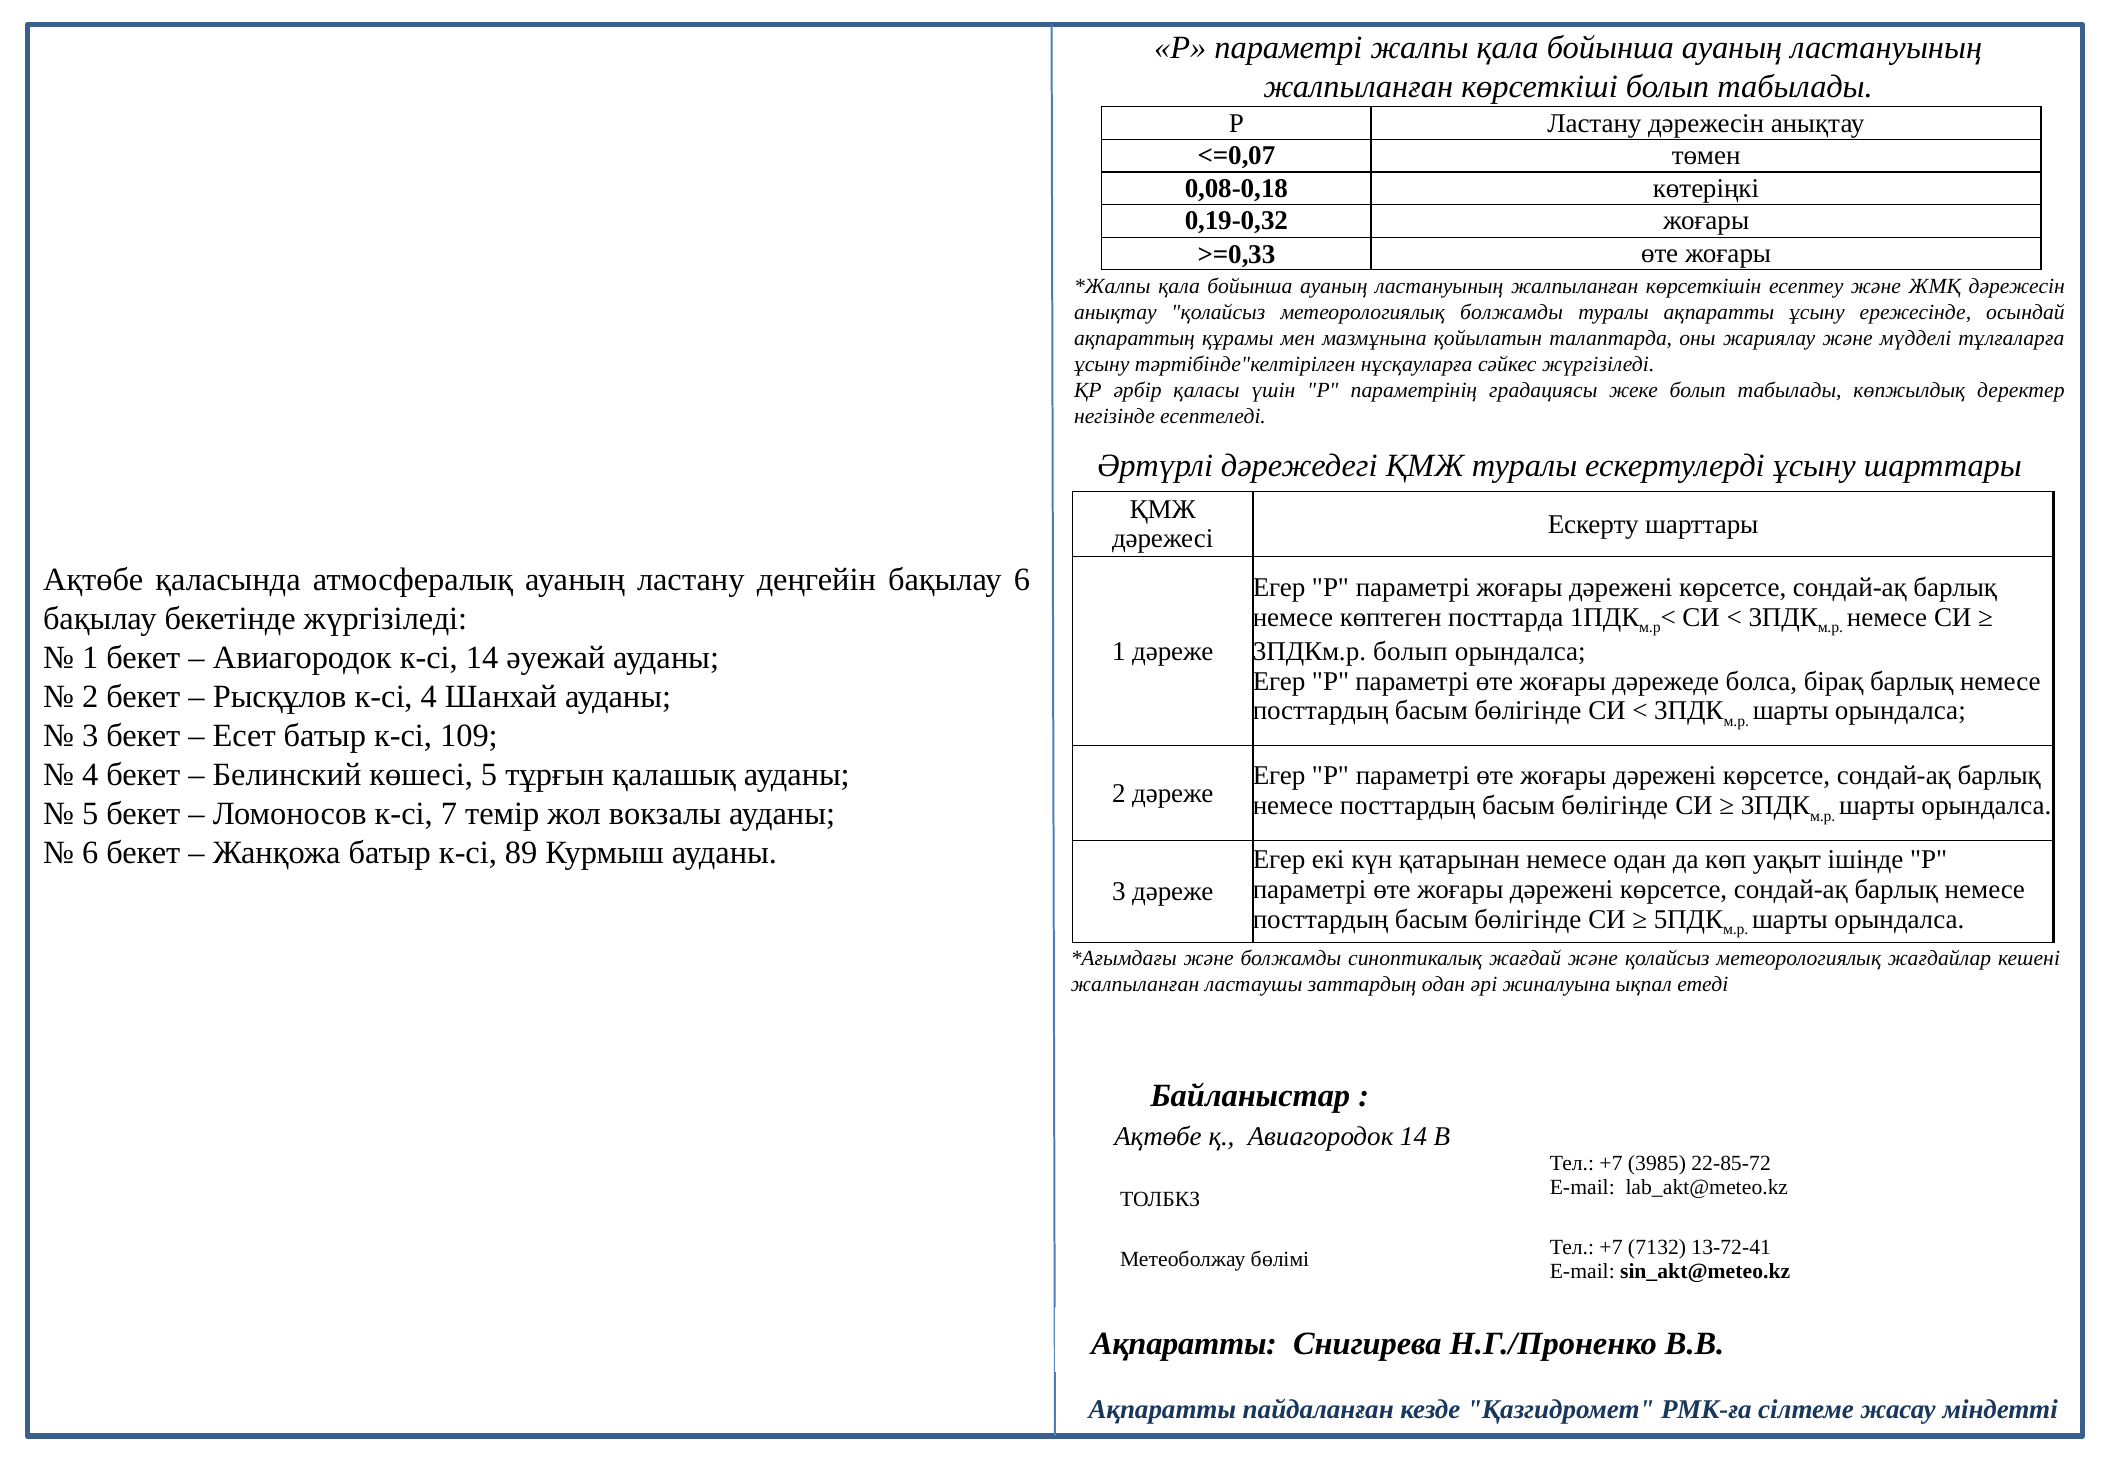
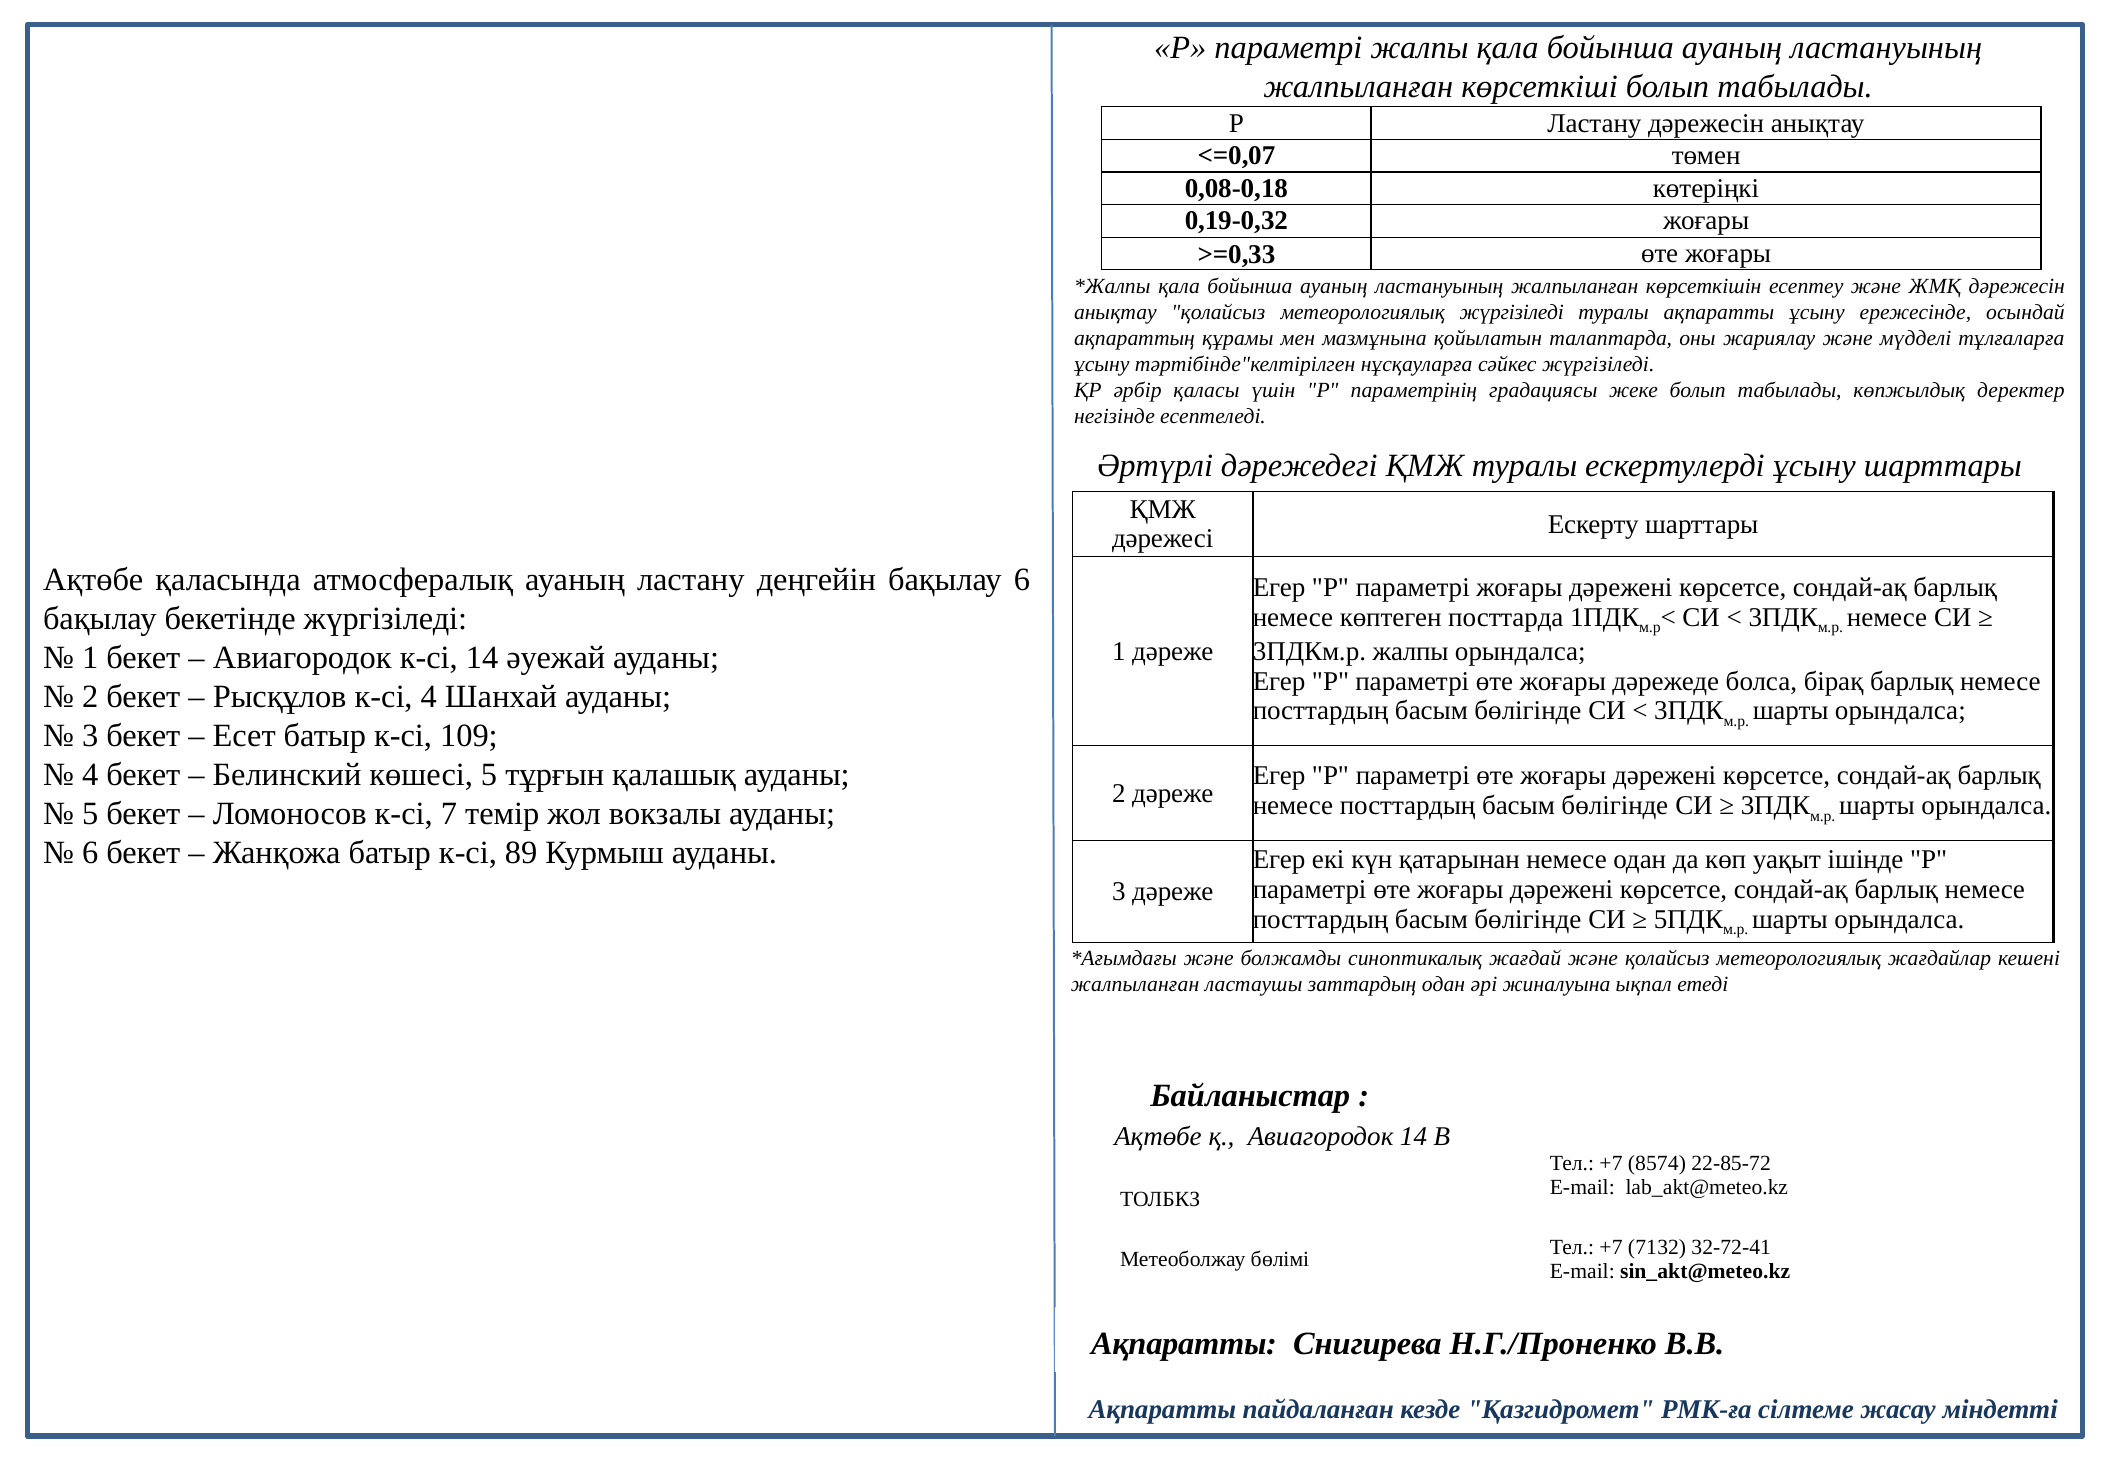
метеорологиялық болжамды: болжамды -> жүргізіледі
3ПДКм.р болып: болып -> жалпы
3985: 3985 -> 8574
13-72-41: 13-72-41 -> 32-72-41
